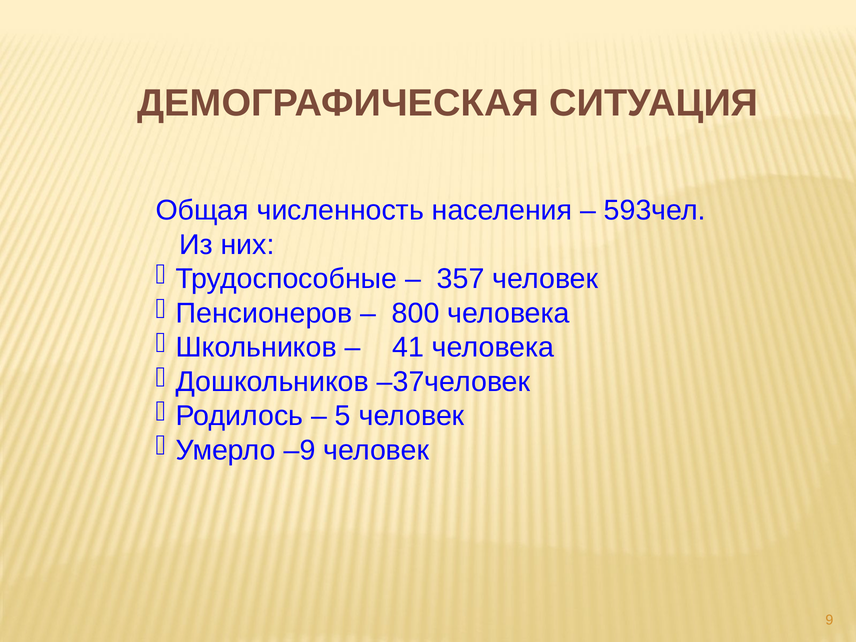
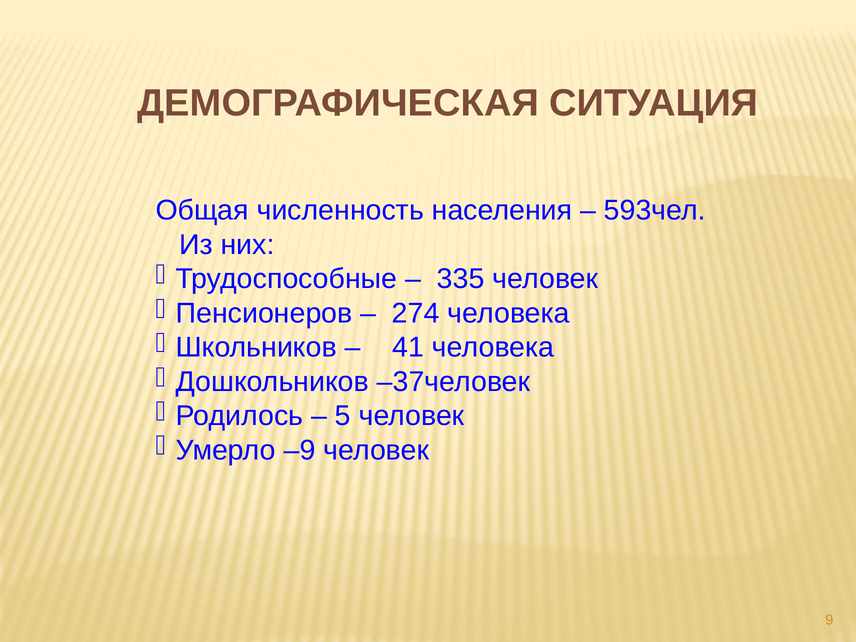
357: 357 -> 335
800: 800 -> 274
